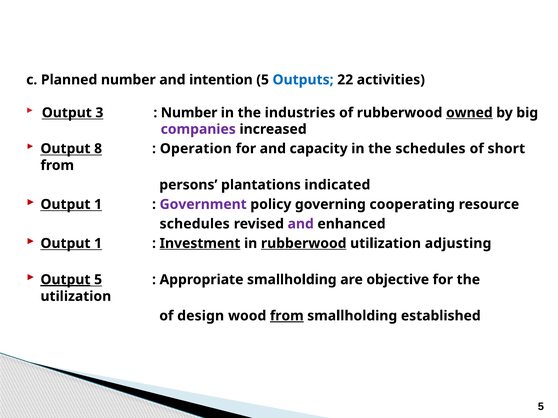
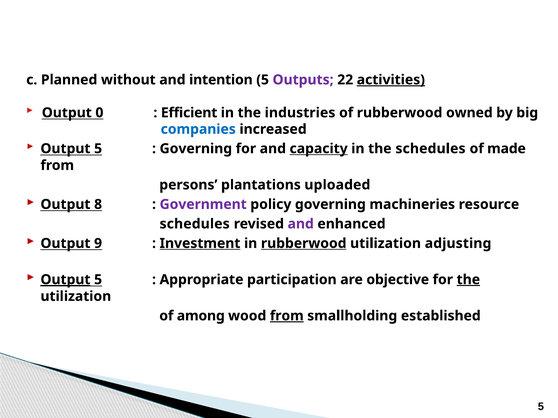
Planned number: number -> without
Outputs colour: blue -> purple
activities underline: none -> present
3: 3 -> 0
Number at (189, 113): Number -> Efficient
owned underline: present -> none
companies colour: purple -> blue
8 at (98, 149): 8 -> 5
Operation at (196, 149): Operation -> Governing
capacity underline: none -> present
short: short -> made
indicated: indicated -> uploaded
1 at (98, 205): 1 -> 8
cooperating: cooperating -> machineries
1 at (98, 244): 1 -> 9
Appropriate smallholding: smallholding -> participation
the at (468, 280) underline: none -> present
design: design -> among
